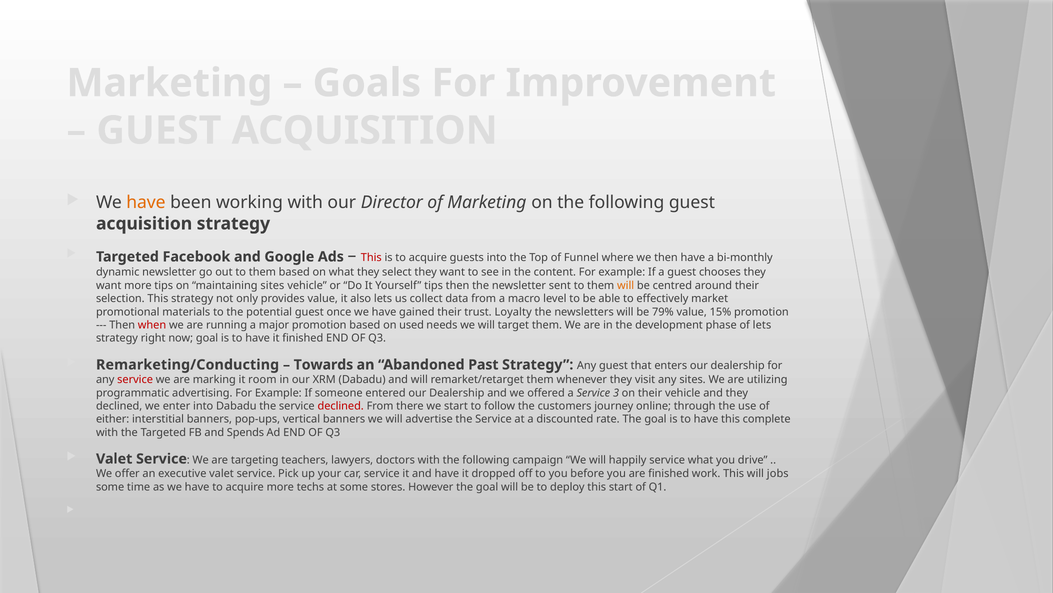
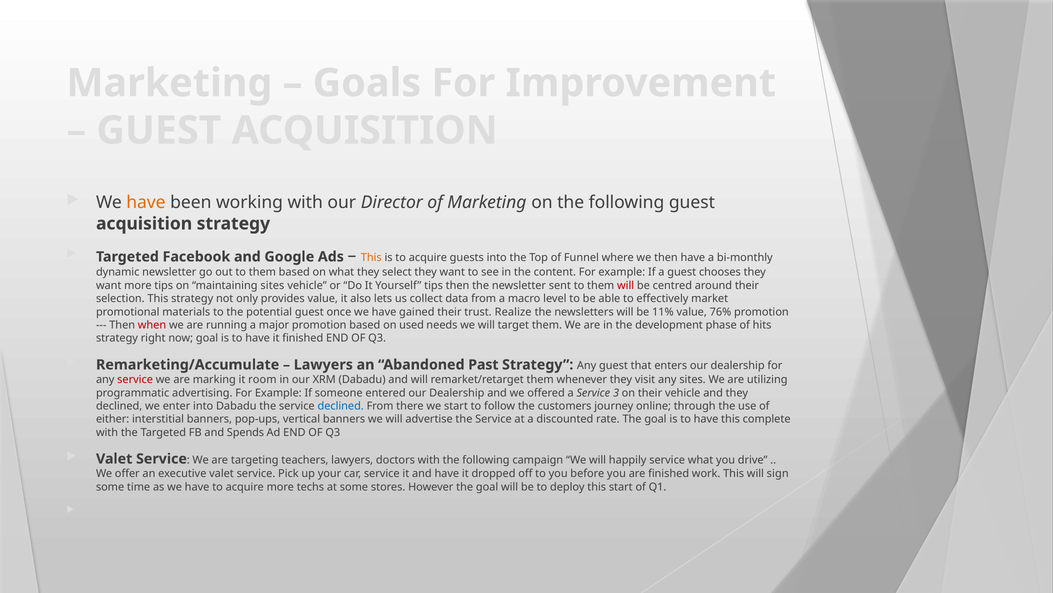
This at (371, 258) colour: red -> orange
will at (626, 285) colour: orange -> red
Loyalty: Loyalty -> Realize
79%: 79% -> 11%
15%: 15% -> 76%
of lets: lets -> hits
Remarketing/Conducting: Remarketing/Conducting -> Remarketing/Accumulate
Towards at (323, 364): Towards -> Lawyers
declined at (341, 406) colour: red -> blue
jobs: jobs -> sign
